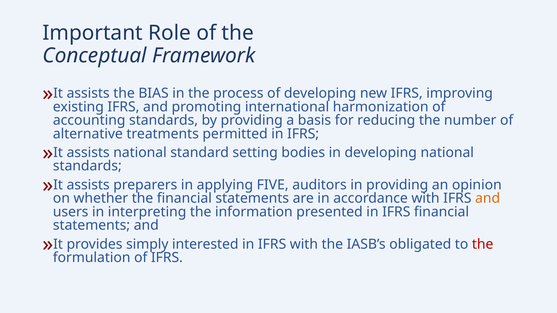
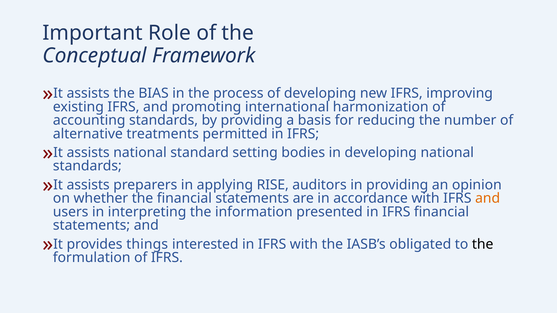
FIVE: FIVE -> RISE
simply: simply -> things
the at (483, 244) colour: red -> black
